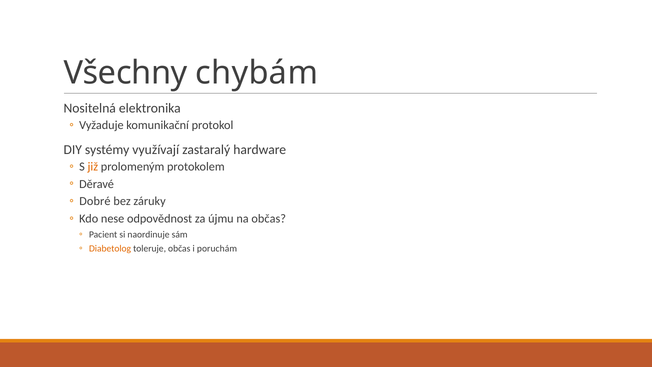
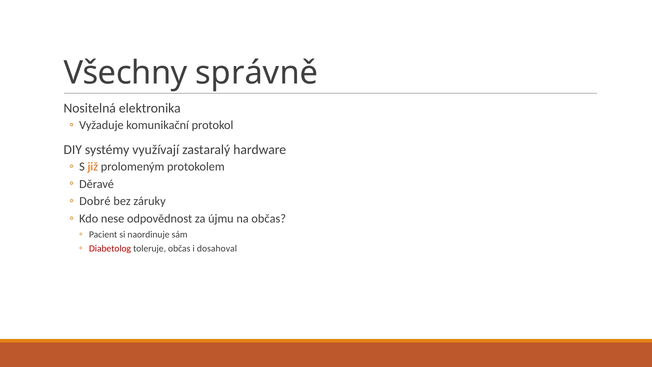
chybám: chybám -> správně
Diabetolog colour: orange -> red
poruchám: poruchám -> dosahoval
